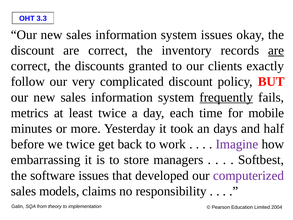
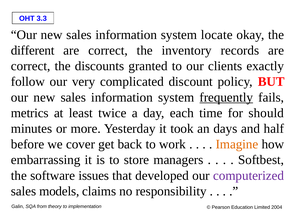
system issues: issues -> locate
discount at (33, 50): discount -> different
are at (276, 50) underline: present -> none
mobile: mobile -> should
we twice: twice -> cover
Imagine colour: purple -> orange
